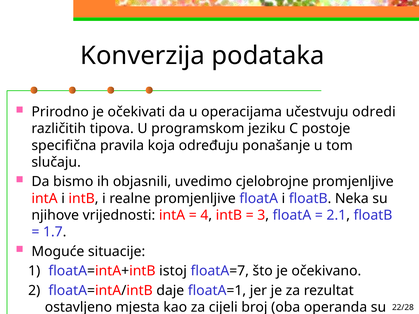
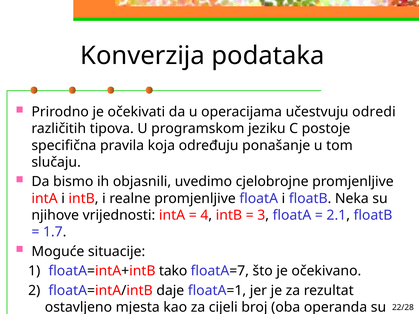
istoj: istoj -> tako
